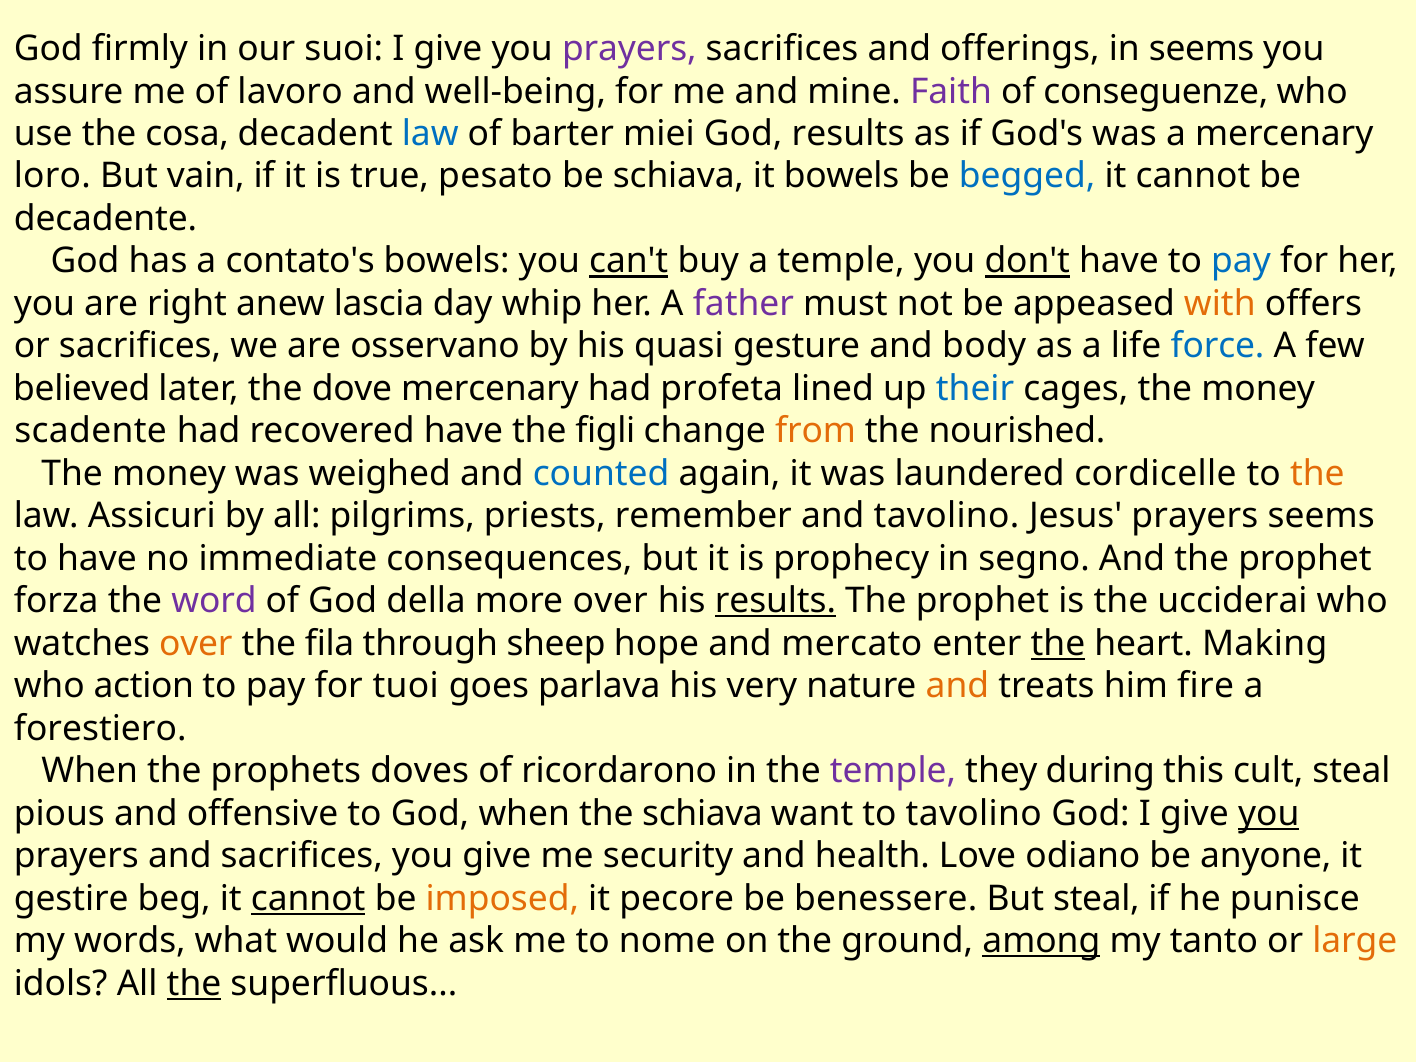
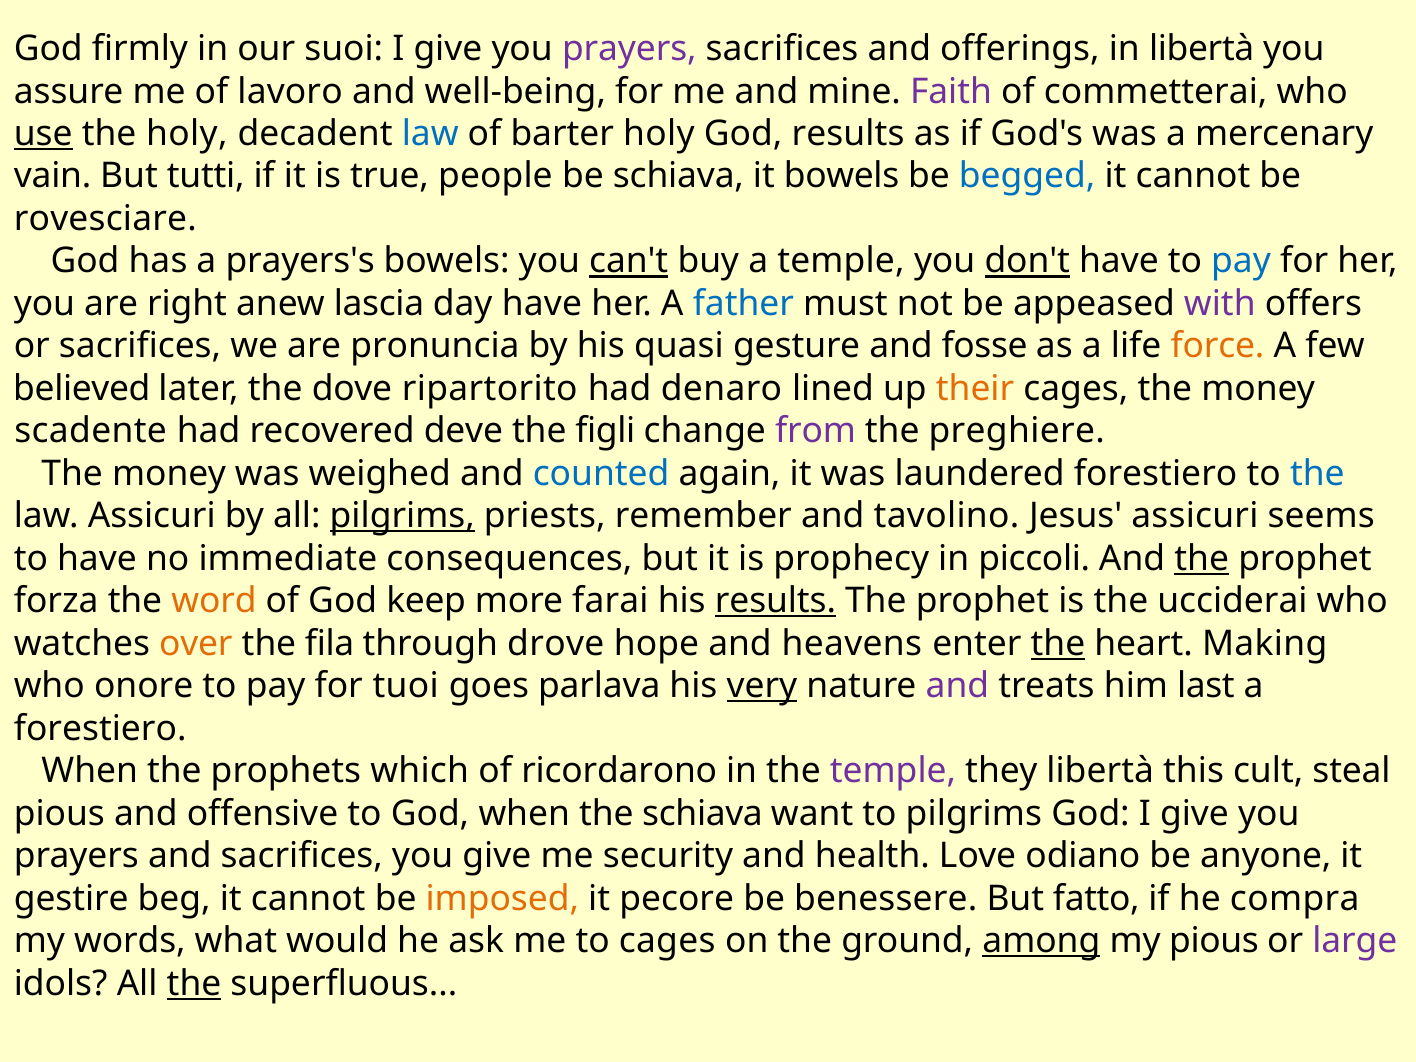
in seems: seems -> libertà
conseguenze: conseguenze -> commetterai
use underline: none -> present
the cosa: cosa -> holy
barter miei: miei -> holy
loro: loro -> vain
vain: vain -> tutti
pesato: pesato -> people
decadente: decadente -> rovesciare
contato's: contato's -> prayers's
day whip: whip -> have
father colour: purple -> blue
with colour: orange -> purple
osservano: osservano -> pronuncia
body: body -> fosse
force colour: blue -> orange
dove mercenary: mercenary -> ripartorito
profeta: profeta -> denaro
their colour: blue -> orange
recovered have: have -> deve
from colour: orange -> purple
nourished: nourished -> preghiere
laundered cordicelle: cordicelle -> forestiero
the at (1317, 474) colour: orange -> blue
pilgrims at (402, 516) underline: none -> present
Jesus prayers: prayers -> assicuri
segno: segno -> piccoli
the at (1202, 559) underline: none -> present
word colour: purple -> orange
della: della -> keep
more over: over -> farai
sheep: sheep -> drove
mercato: mercato -> heavens
action: action -> onore
very underline: none -> present
and at (957, 686) colour: orange -> purple
fire: fire -> last
doves: doves -> which
they during: during -> libertà
to tavolino: tavolino -> pilgrims
you at (1269, 813) underline: present -> none
cannot at (308, 898) underline: present -> none
But steal: steal -> fatto
punisce: punisce -> compra
to nome: nome -> cages
my tanto: tanto -> pious
large colour: orange -> purple
